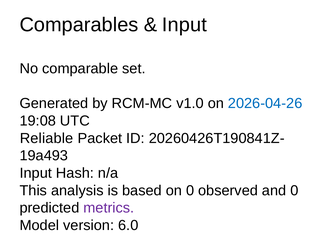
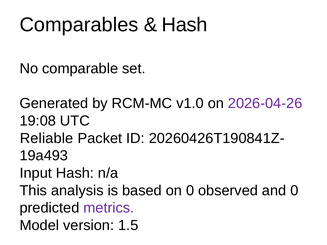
Input at (184, 25): Input -> Hash
2026-04-26 colour: blue -> purple
6.0: 6.0 -> 1.5
